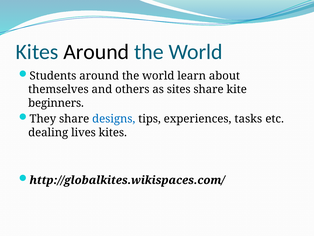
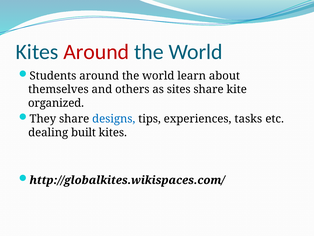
Around at (96, 52) colour: black -> red
beginners: beginners -> organized
lives: lives -> built
